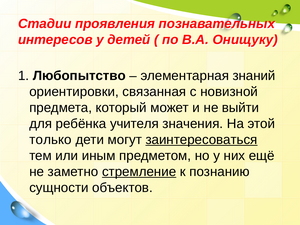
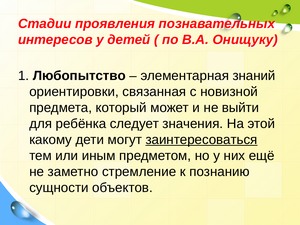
учителя: учителя -> следует
только: только -> какому
стремление underline: present -> none
